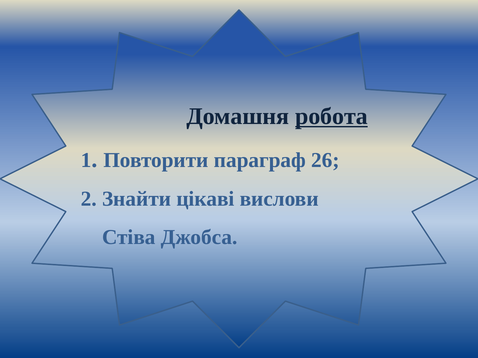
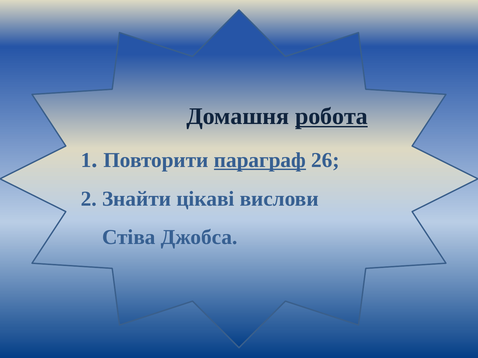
параграф underline: none -> present
